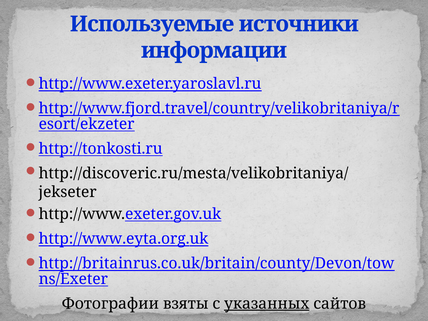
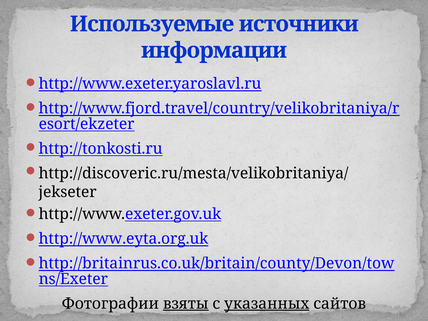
взяты underline: none -> present
